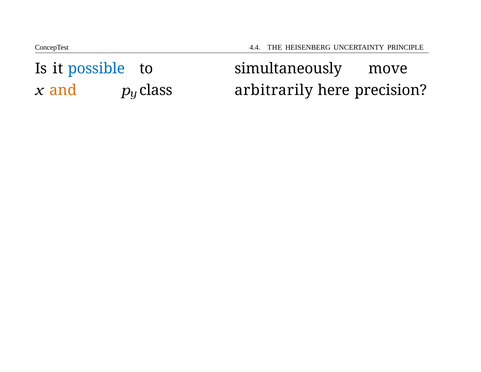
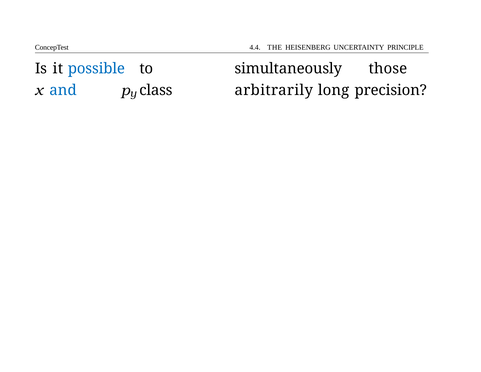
move: move -> those
and colour: orange -> blue
here: here -> long
